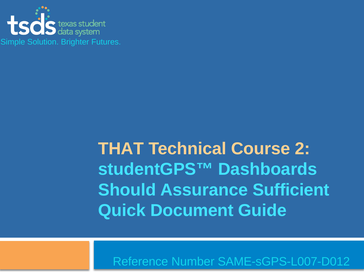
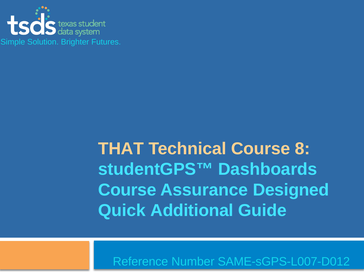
2: 2 -> 8
Should at (127, 190): Should -> Course
Sufficient: Sufficient -> Designed
Document: Document -> Additional
